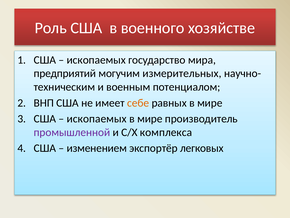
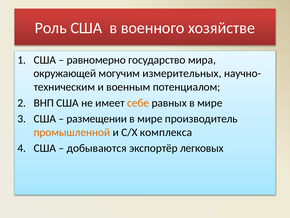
ископаемых at (96, 60): ископаемых -> равномерно
предприятий: предприятий -> окружающей
ископаемых at (97, 118): ископаемых -> размещении
промышленной colour: purple -> orange
изменением: изменением -> добываются
